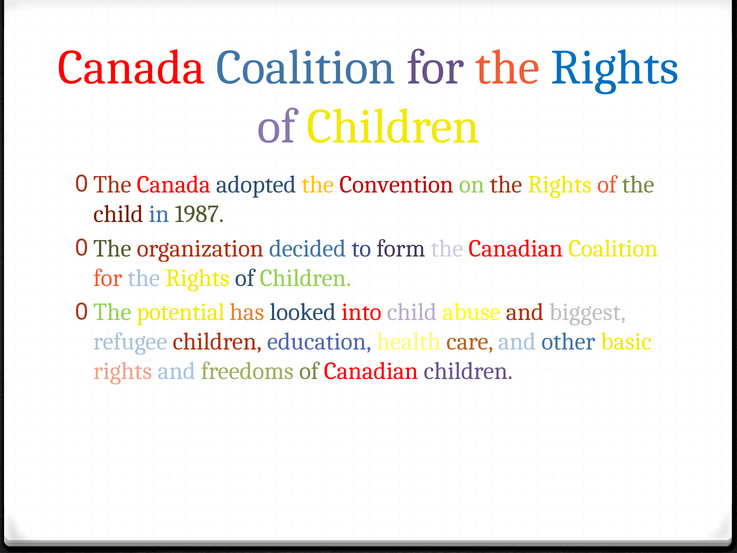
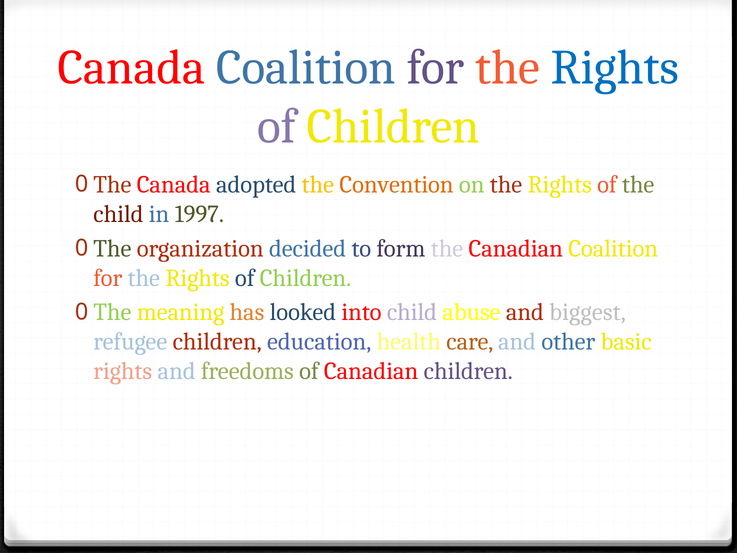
Convention colour: red -> orange
1987: 1987 -> 1997
potential: potential -> meaning
